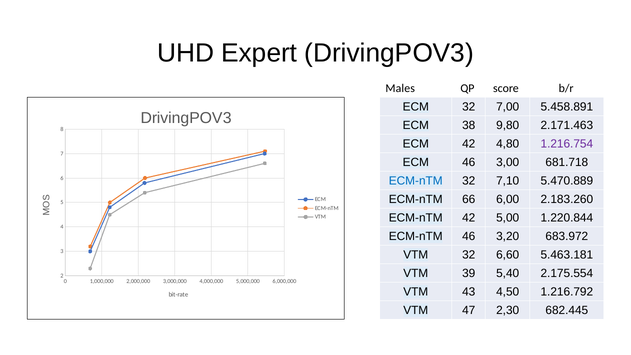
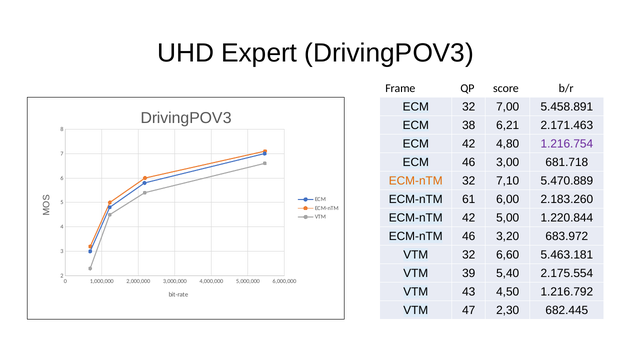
Males: Males -> Frame
9,80: 9,80 -> 6,21
ECM-nTM at (416, 181) colour: blue -> orange
66: 66 -> 61
